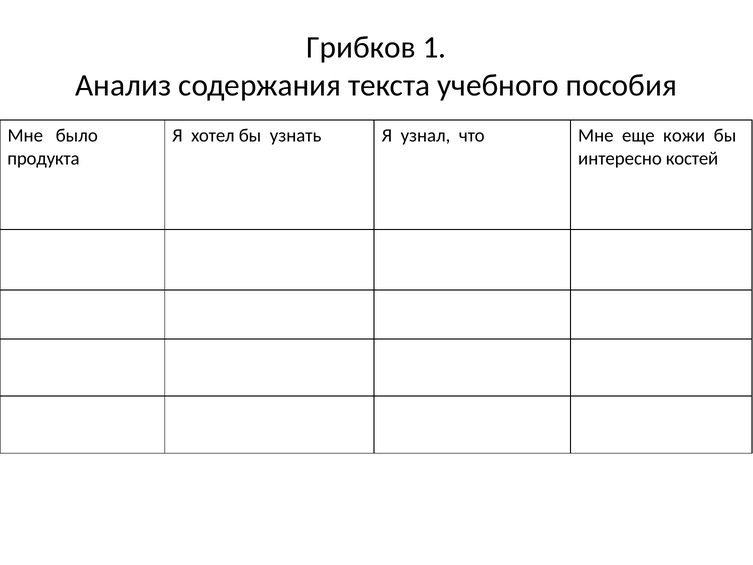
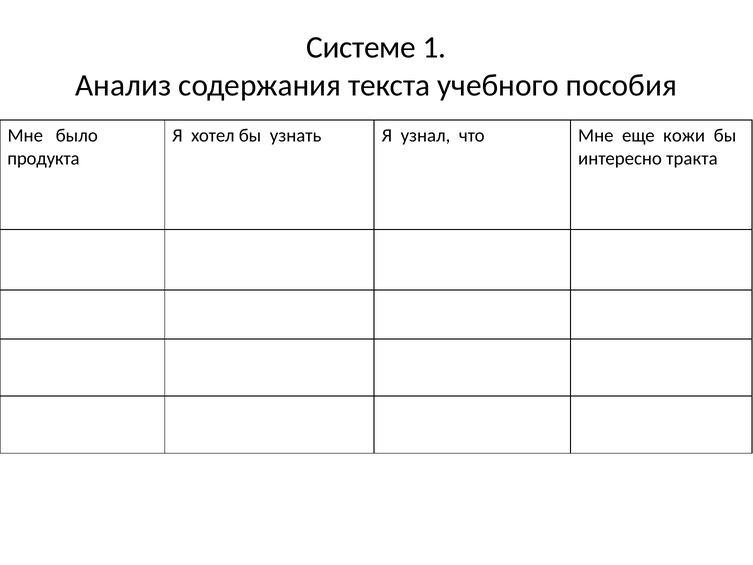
Грибков: Грибков -> Системе
костей: костей -> тракта
